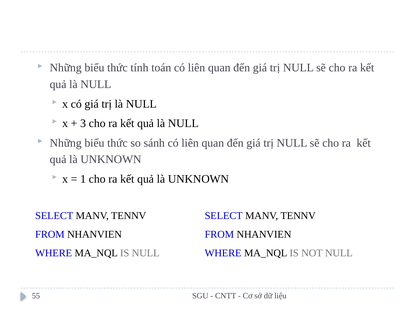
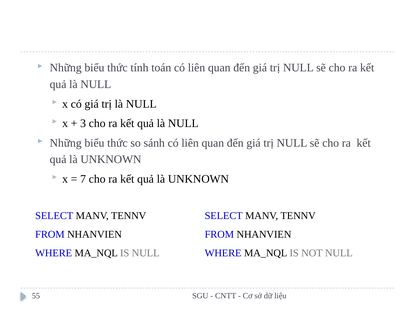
1: 1 -> 7
